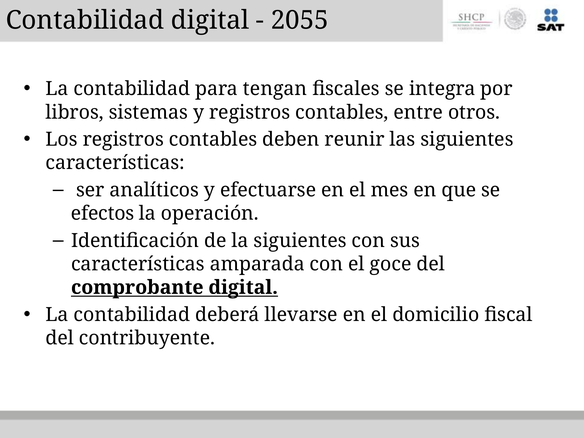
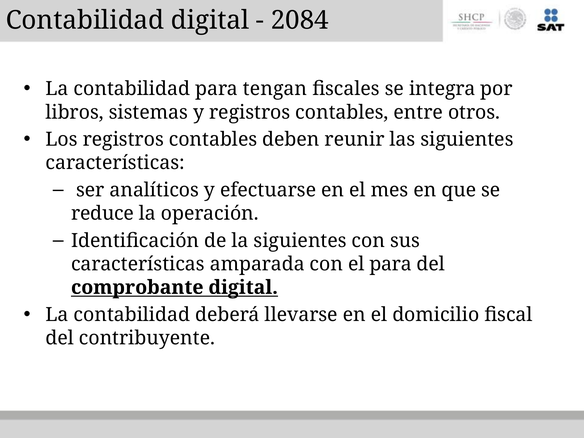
2055: 2055 -> 2084
efectos: efectos -> reduce
el goce: goce -> para
